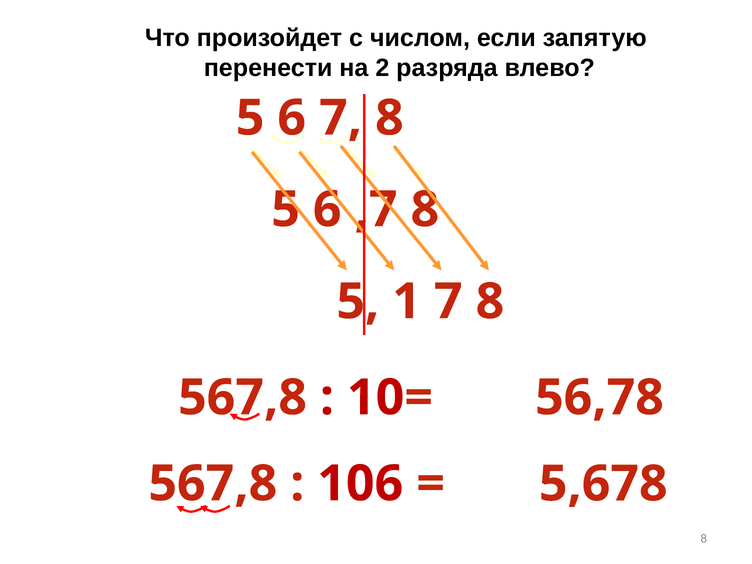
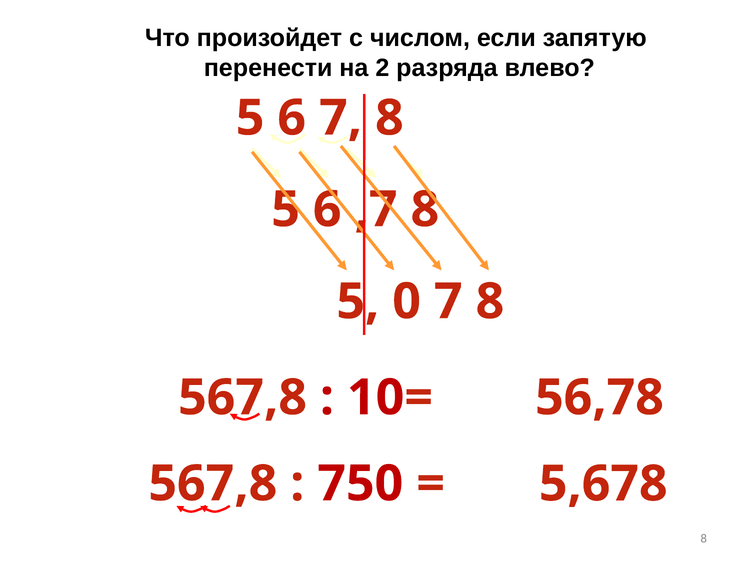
5 1: 1 -> 0
106: 106 -> 750
